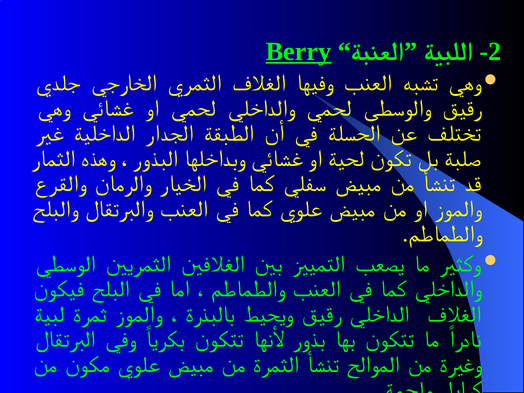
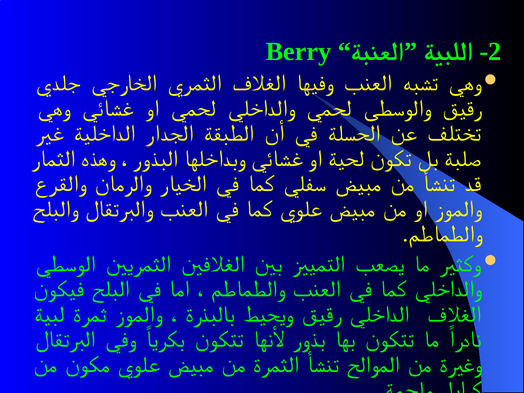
Berry underline: present -> none
